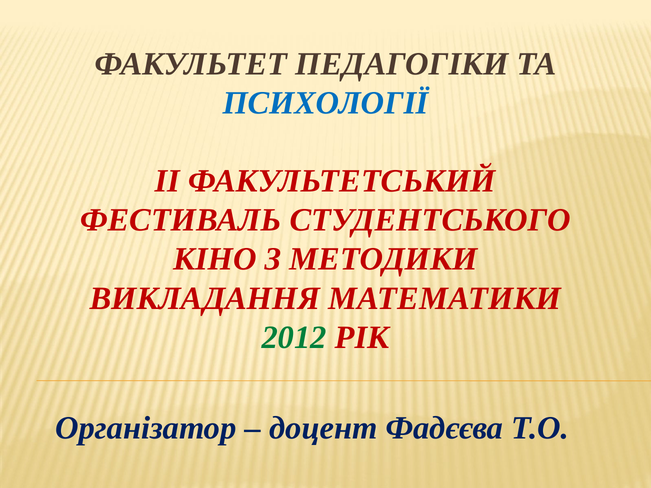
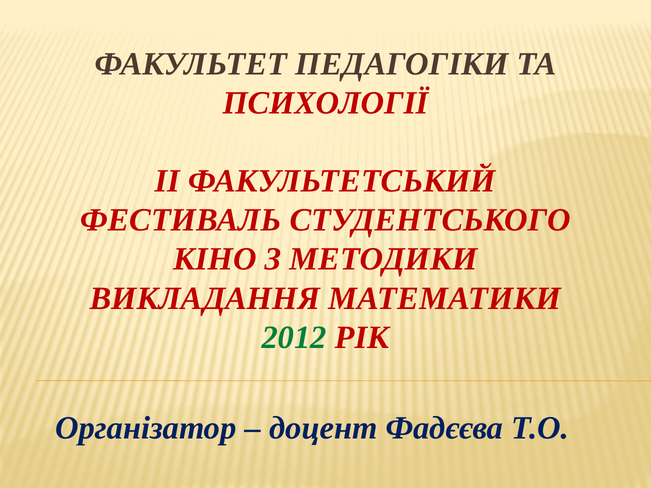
ПСИХОЛОГІЇ colour: blue -> red
